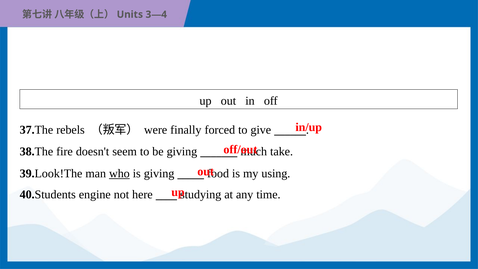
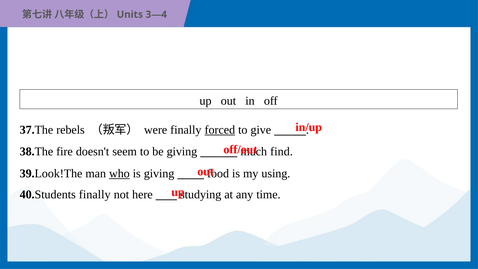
forced underline: none -> present
take: take -> find
40.Students engine: engine -> finally
